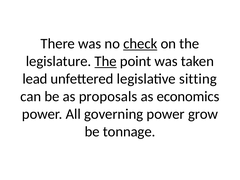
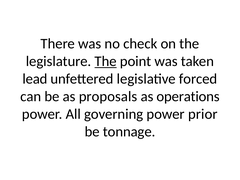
check underline: present -> none
sitting: sitting -> forced
economics: economics -> operations
grow: grow -> prior
